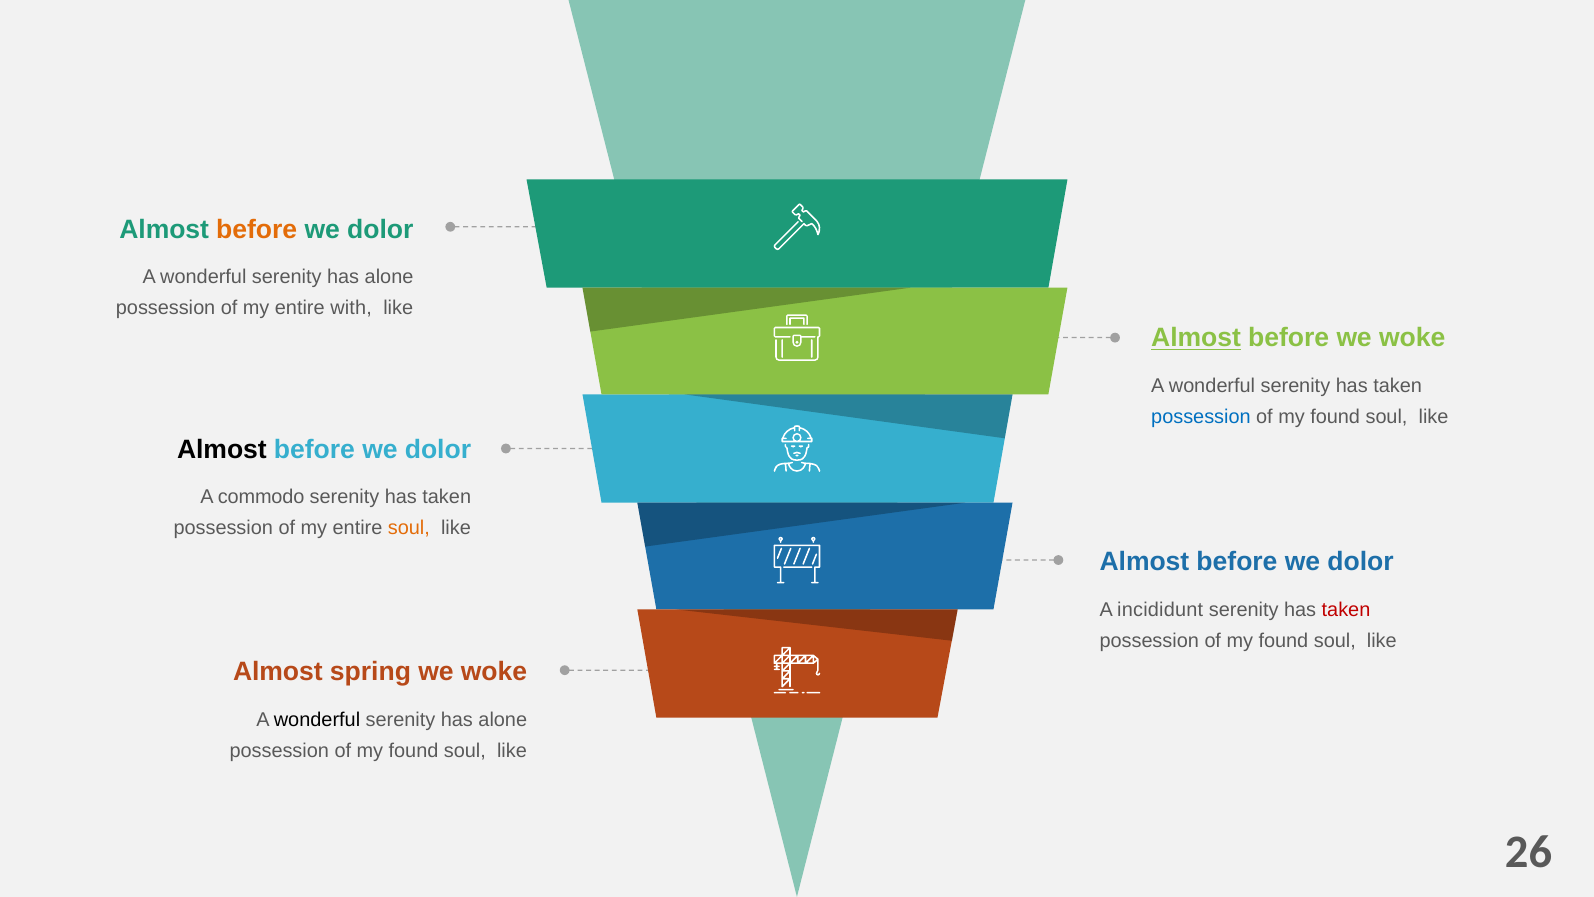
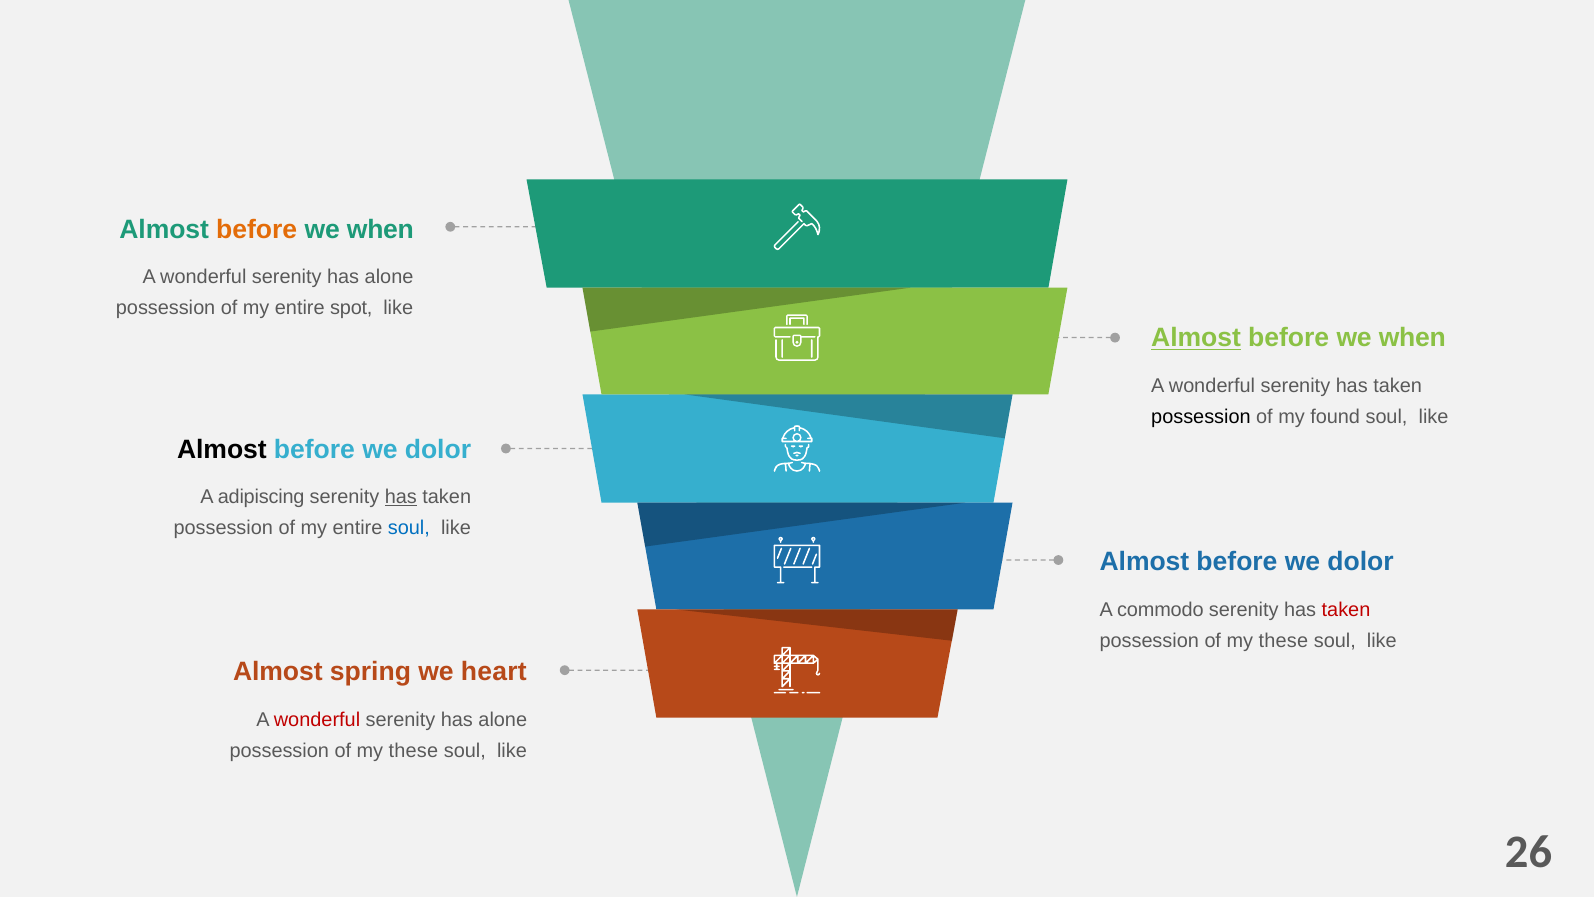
dolor at (380, 229): dolor -> when
with: with -> spot
woke at (1412, 338): woke -> when
possession at (1201, 417) colour: blue -> black
commodo: commodo -> adipiscing
has at (401, 497) underline: none -> present
soul at (409, 528) colour: orange -> blue
incididunt: incididunt -> commodo
found at (1283, 640): found -> these
woke at (494, 672): woke -> heart
wonderful at (317, 719) colour: black -> red
found at (414, 750): found -> these
